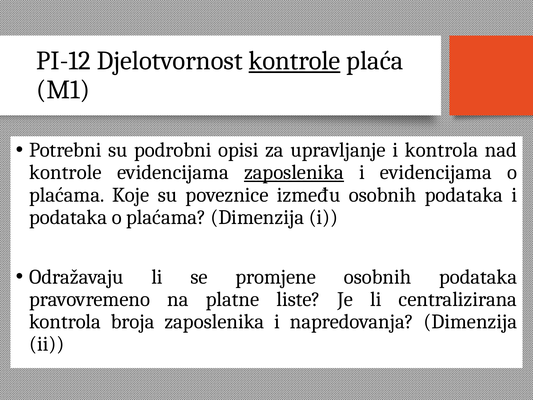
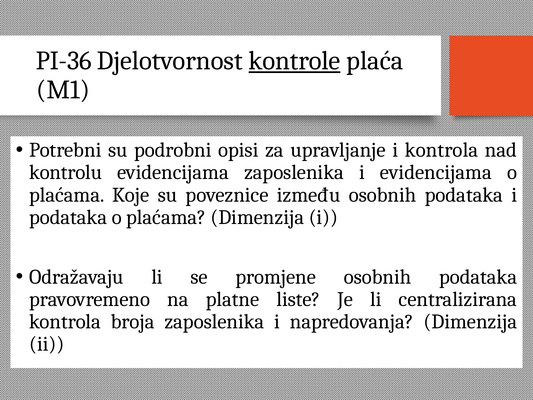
PI-12: PI-12 -> PI-36
kontrole at (65, 172): kontrole -> kontrolu
zaposlenika at (294, 172) underline: present -> none
